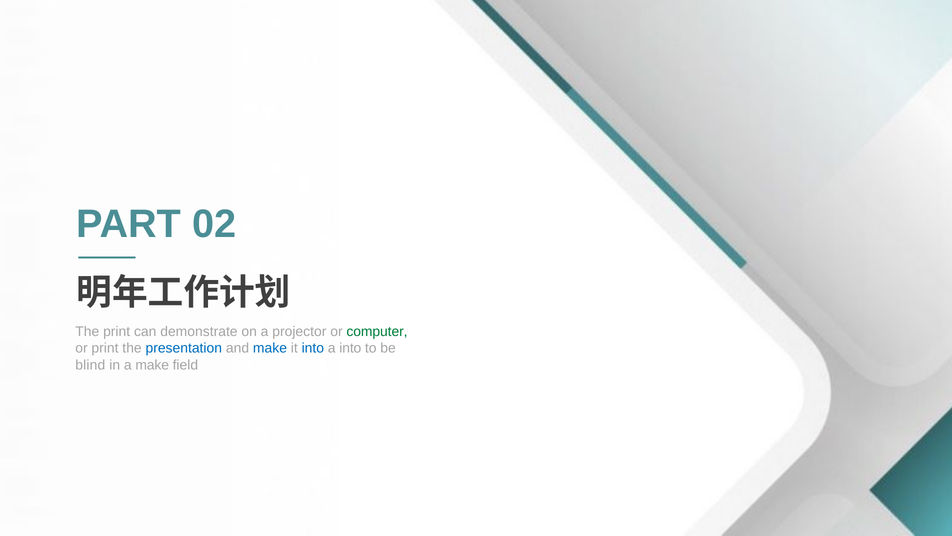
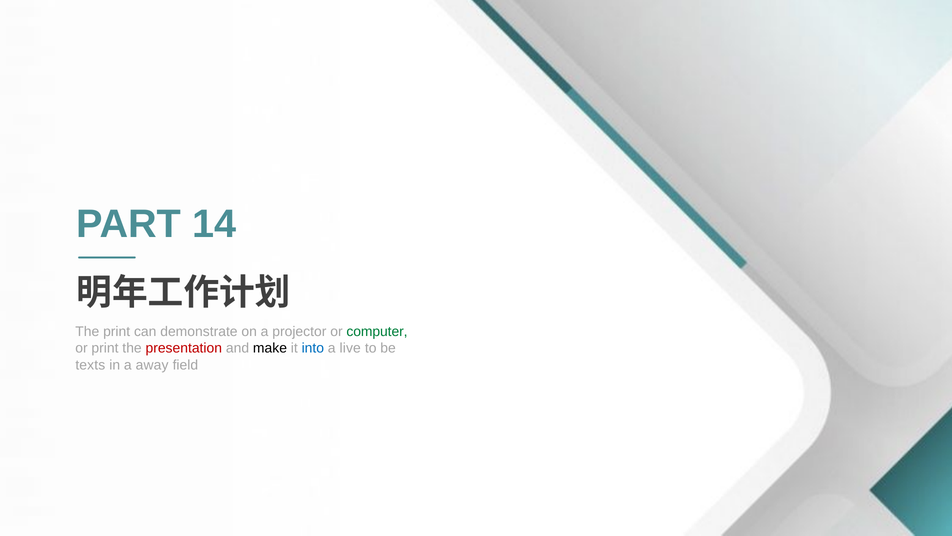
02: 02 -> 14
presentation colour: blue -> red
make at (270, 348) colour: blue -> black
a into: into -> live
blind: blind -> texts
a make: make -> away
